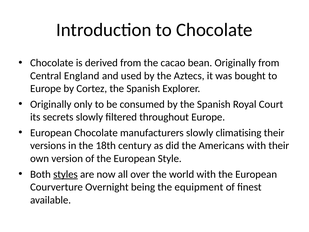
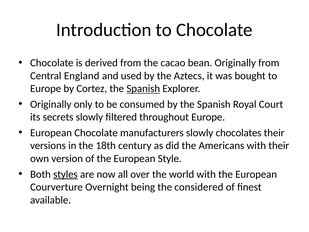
Spanish at (143, 89) underline: none -> present
climatising: climatising -> chocolates
equipment: equipment -> considered
